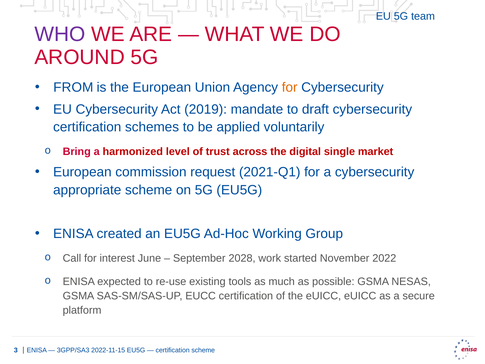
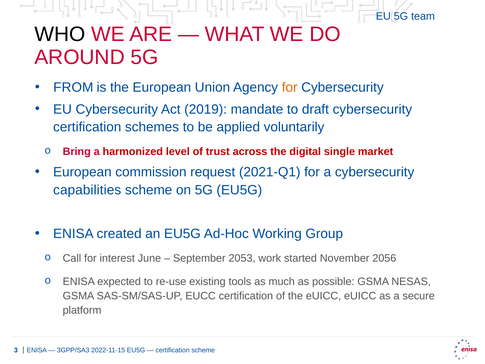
WHO colour: purple -> black
appropriate: appropriate -> capabilities
2028: 2028 -> 2053
2022: 2022 -> 2056
